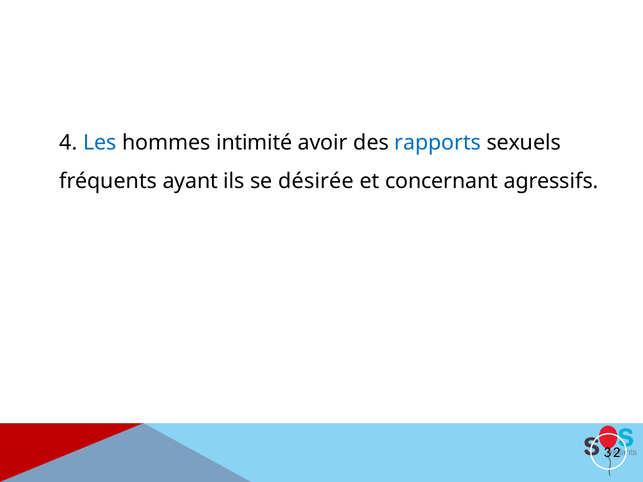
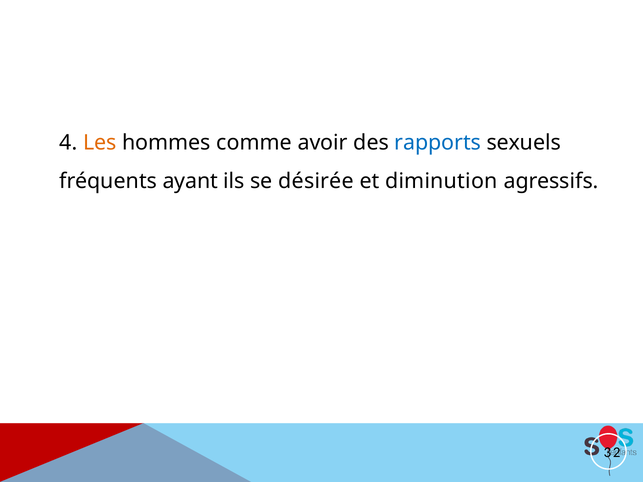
Les colour: blue -> orange
intimité: intimité -> comme
concernant: concernant -> diminution
